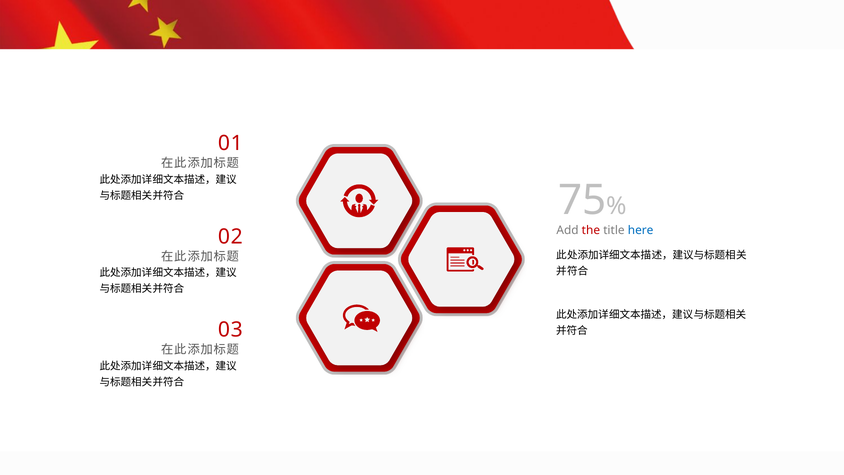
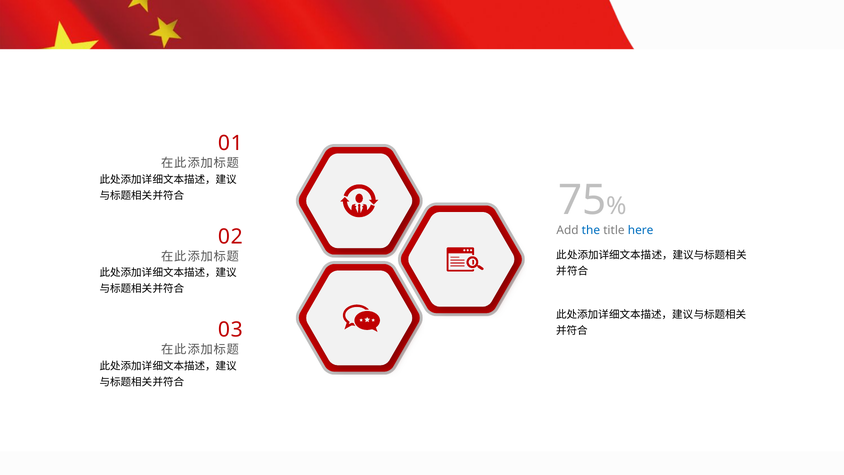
the colour: red -> blue
